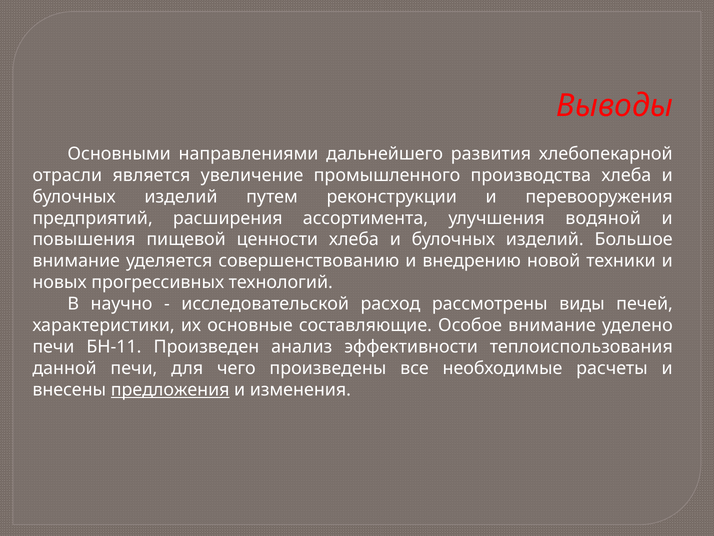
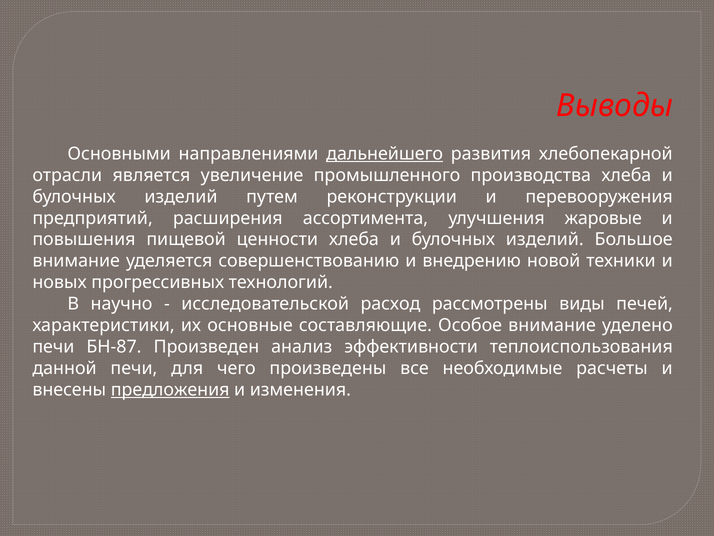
дальнейшего underline: none -> present
водяной: водяной -> жаровые
БН-11: БН-11 -> БН-87
